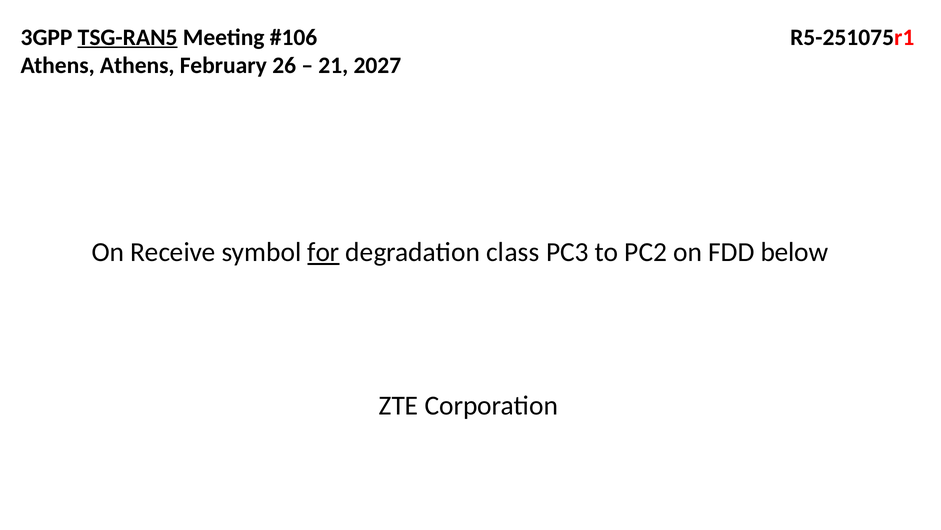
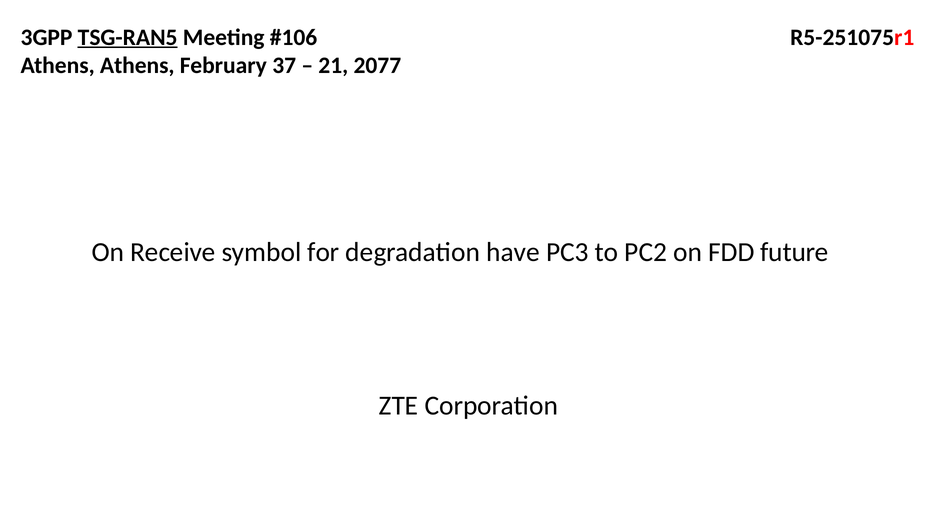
26: 26 -> 37
2027: 2027 -> 2077
for underline: present -> none
class: class -> have
below: below -> future
